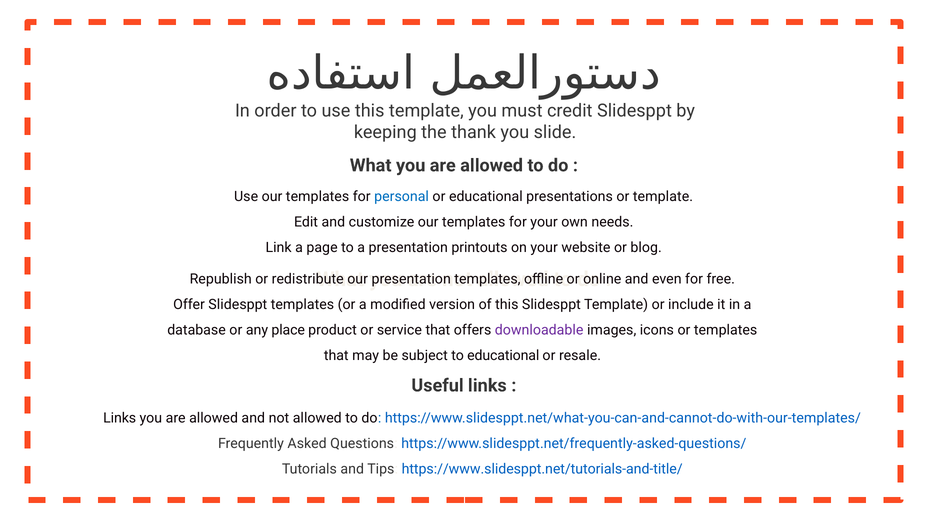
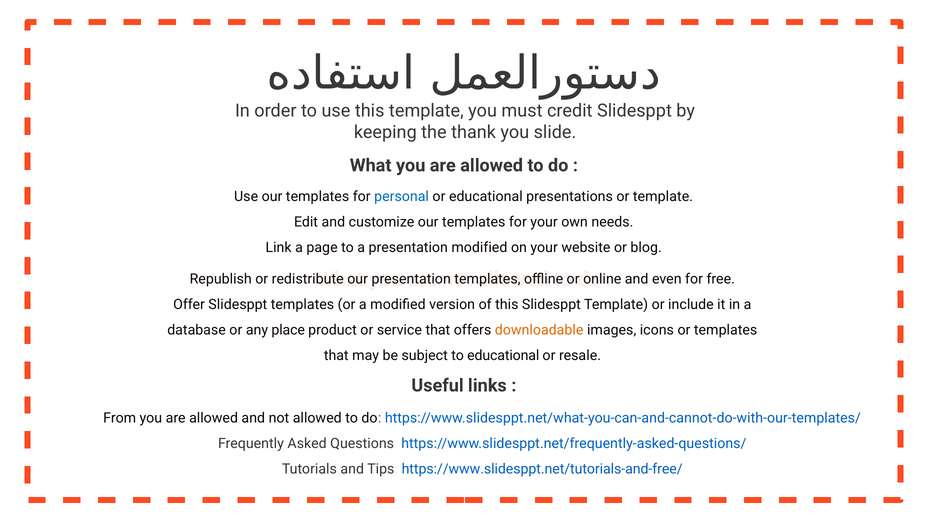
presentation printouts: printouts -> modified
downloadable colour: purple -> orange
Links at (120, 418): Links -> From
https://www.slidesppt.net/tutorials-and-title/: https://www.slidesppt.net/tutorials-and-title/ -> https://www.slidesppt.net/tutorials-and-free/
